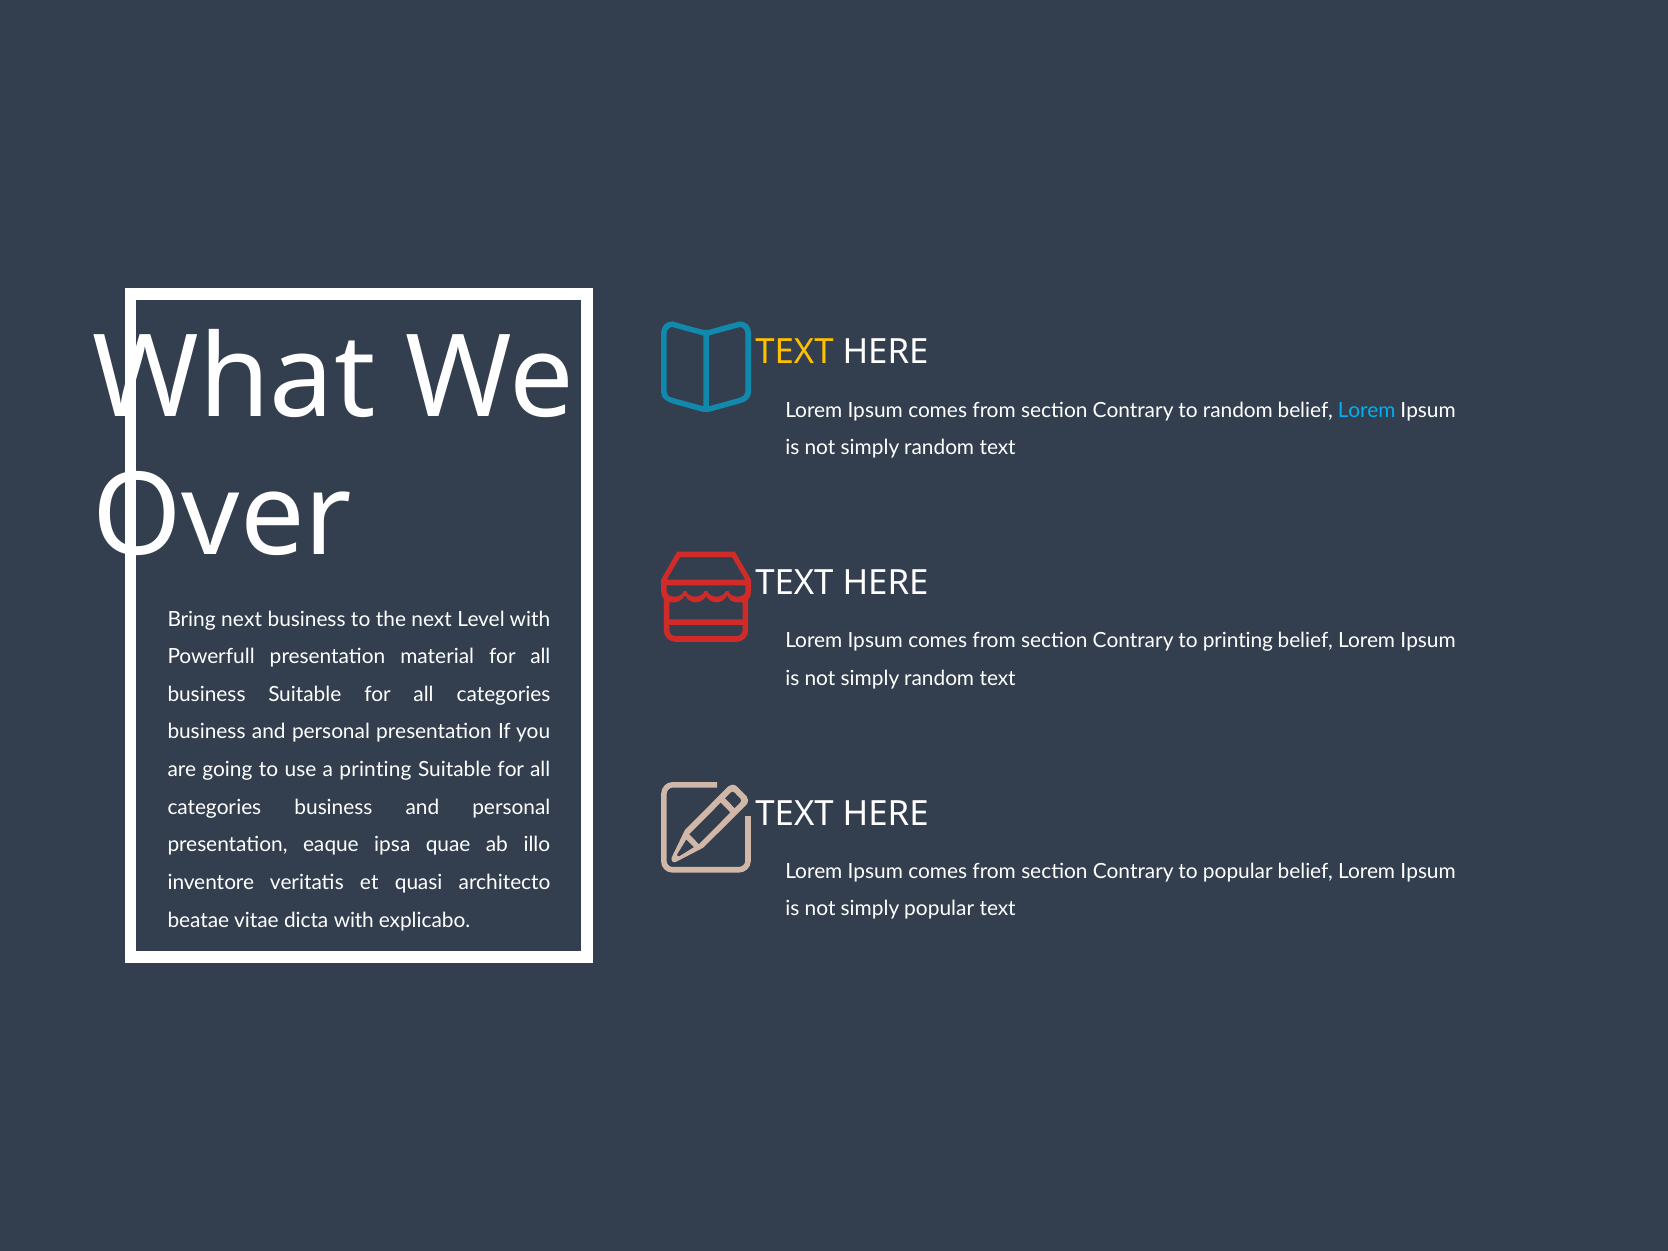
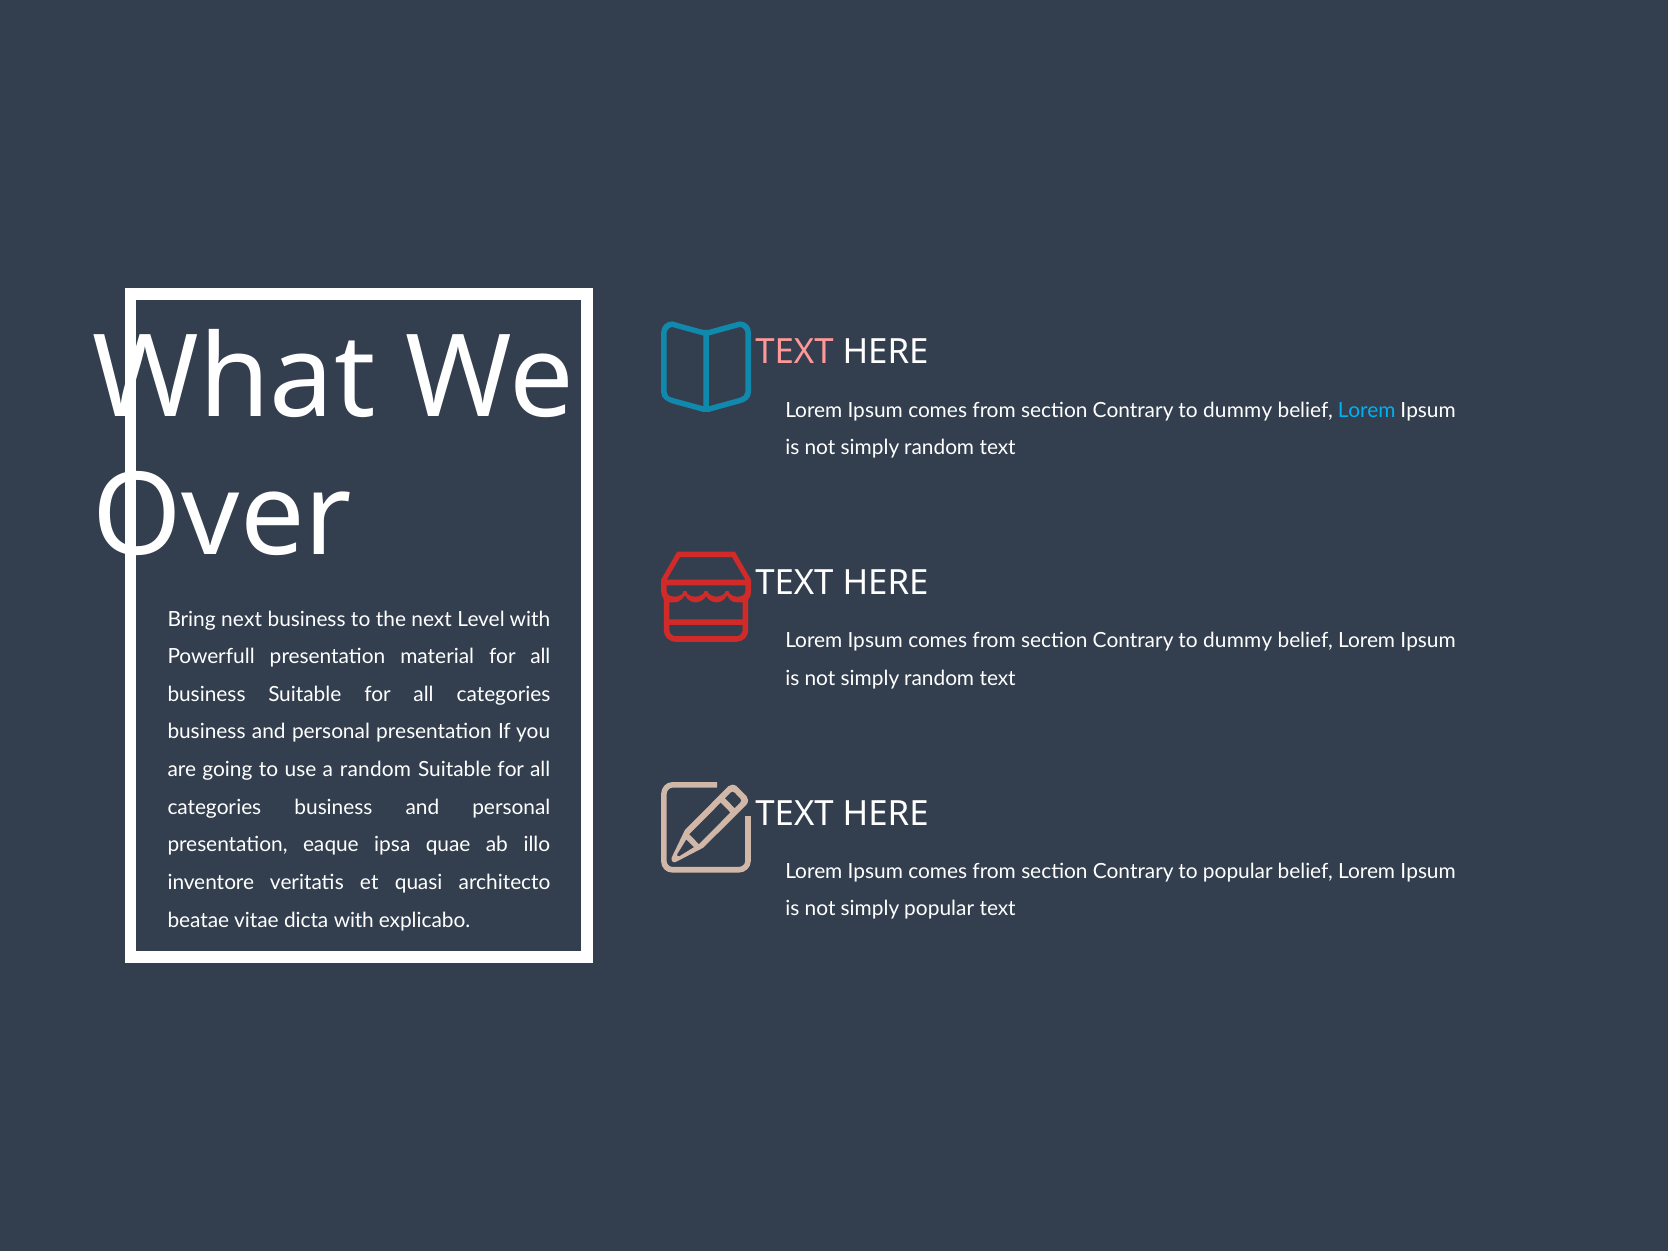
TEXT at (794, 352) colour: yellow -> pink
random at (1238, 410): random -> dummy
printing at (1238, 641): printing -> dummy
a printing: printing -> random
